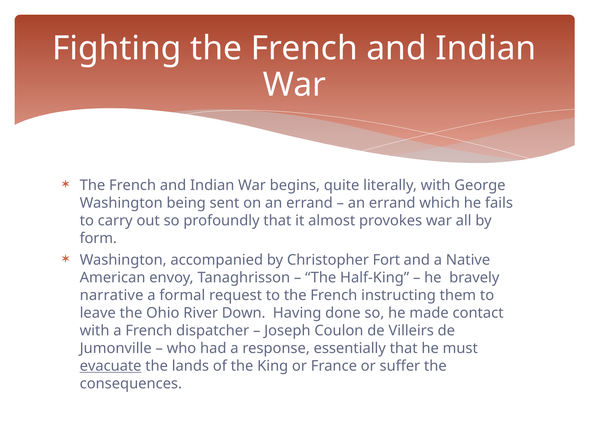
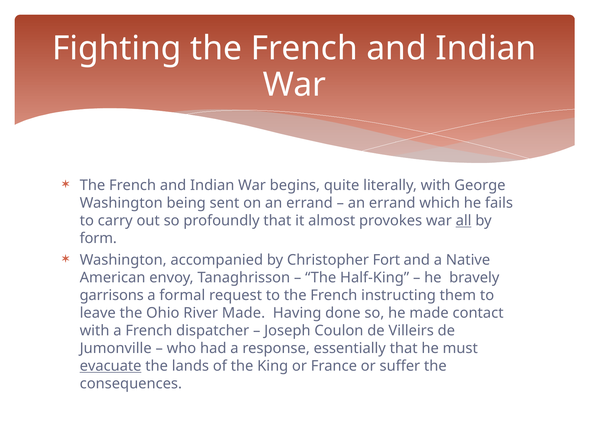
all underline: none -> present
narrative: narrative -> garrisons
River Down: Down -> Made
